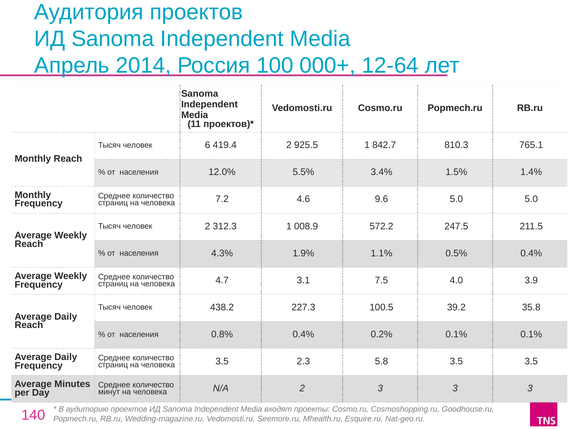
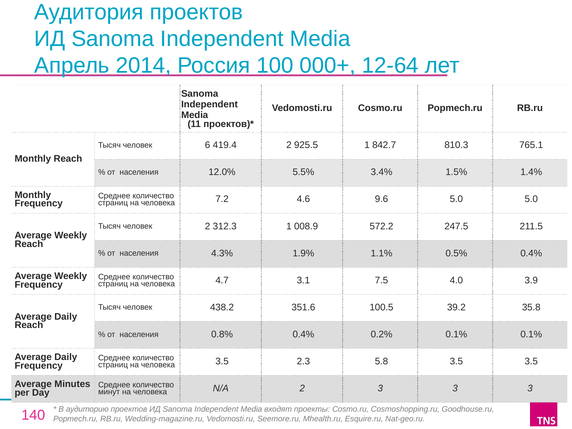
227.3: 227.3 -> 351.6
